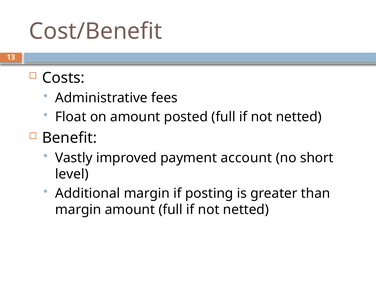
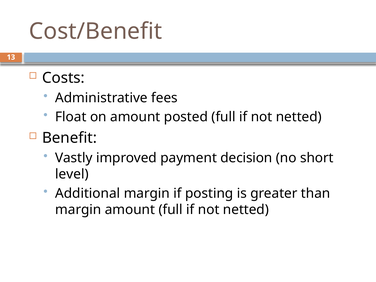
account: account -> decision
